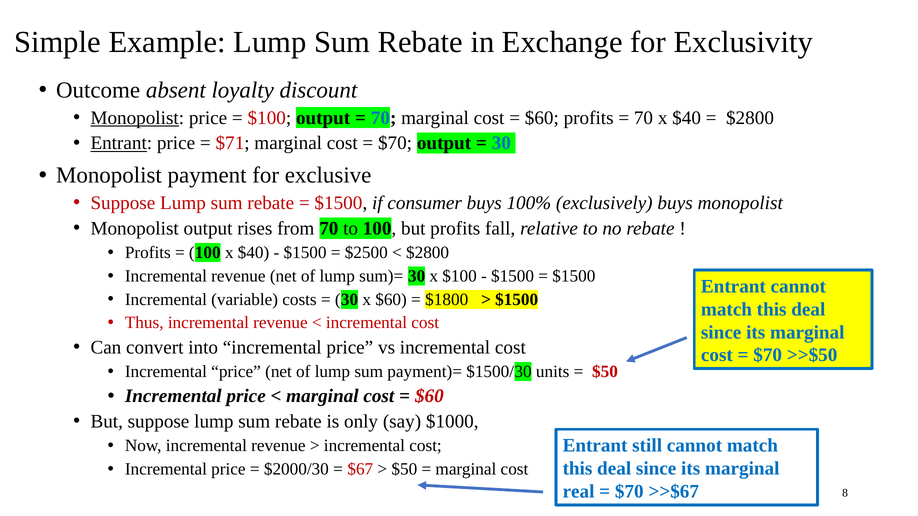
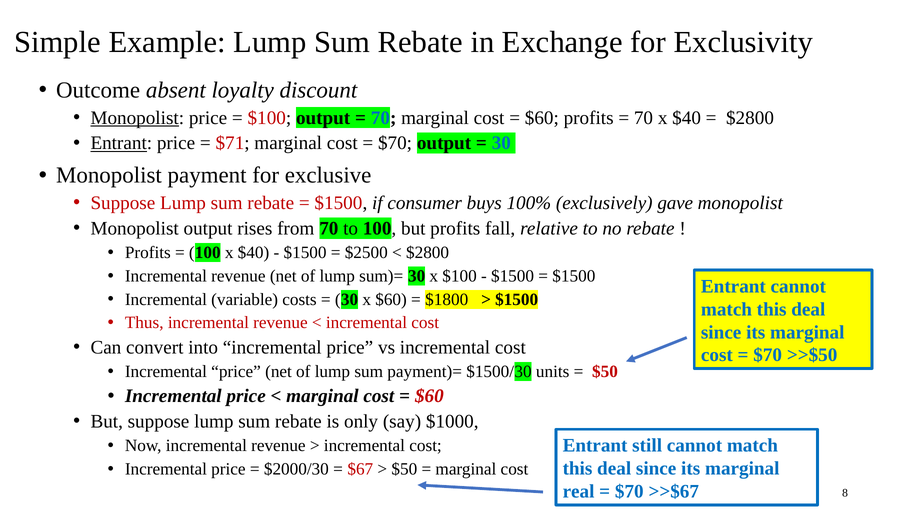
exclusively buys: buys -> gave
